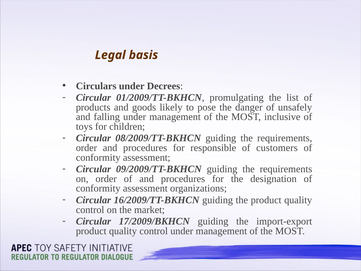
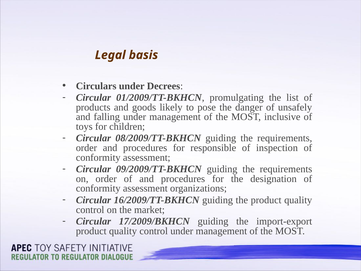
customers: customers -> inspection
